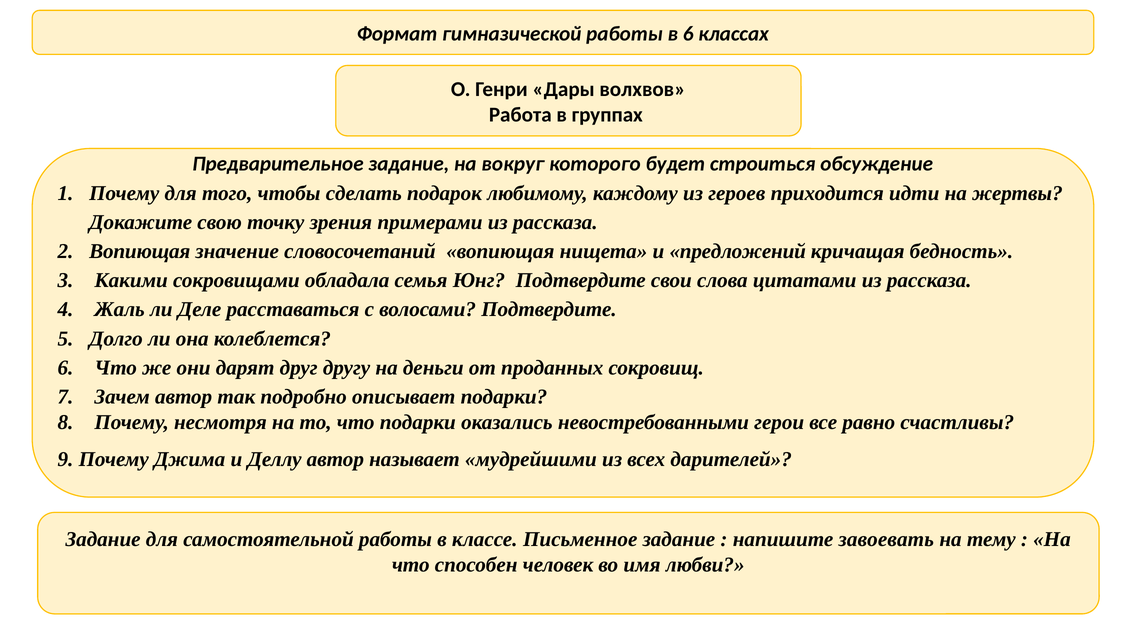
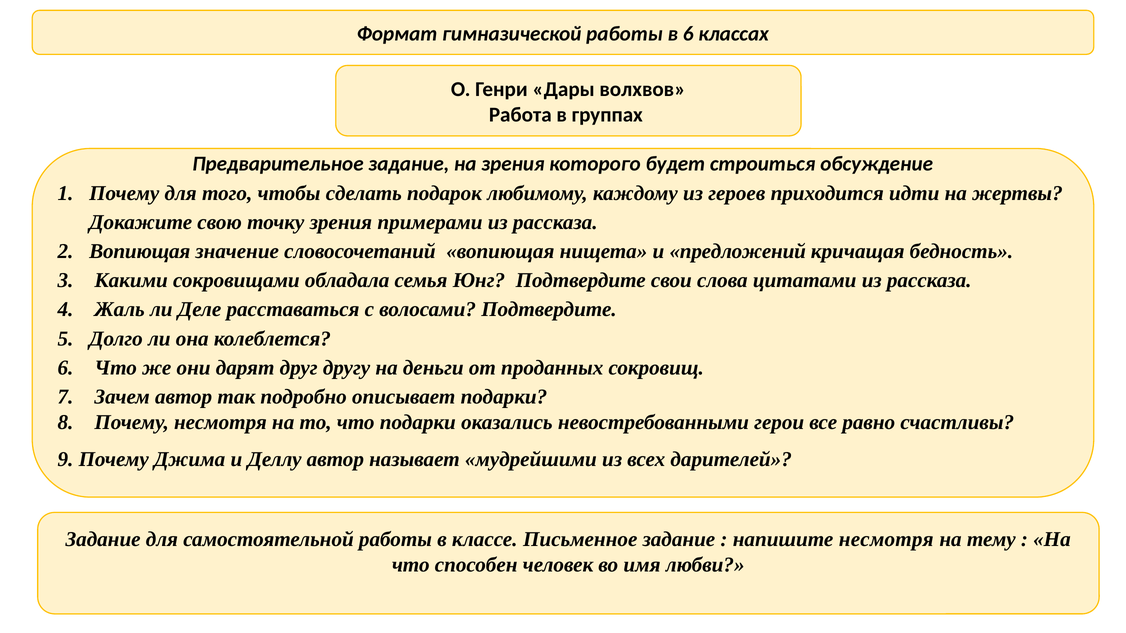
на вокруг: вокруг -> зрения
напишите завоевать: завоевать -> несмотря
